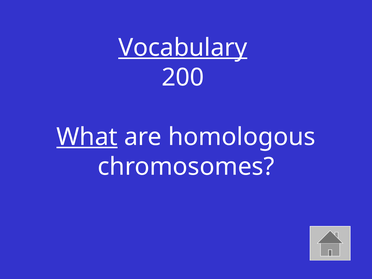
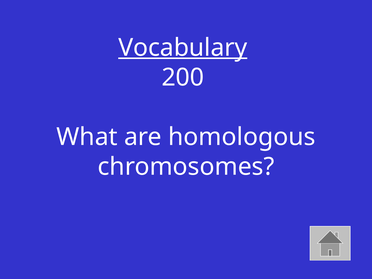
What underline: present -> none
